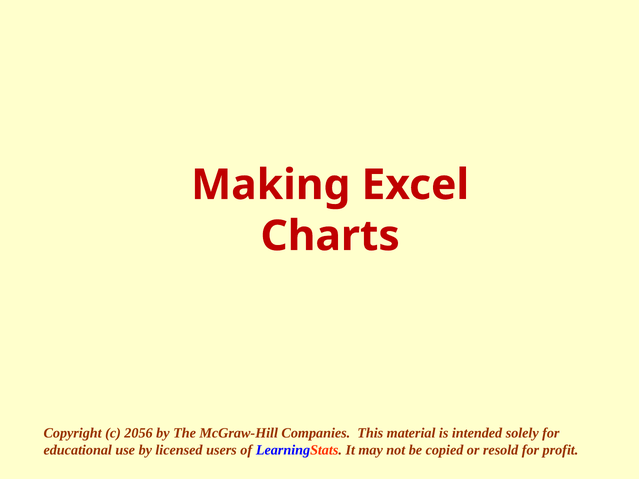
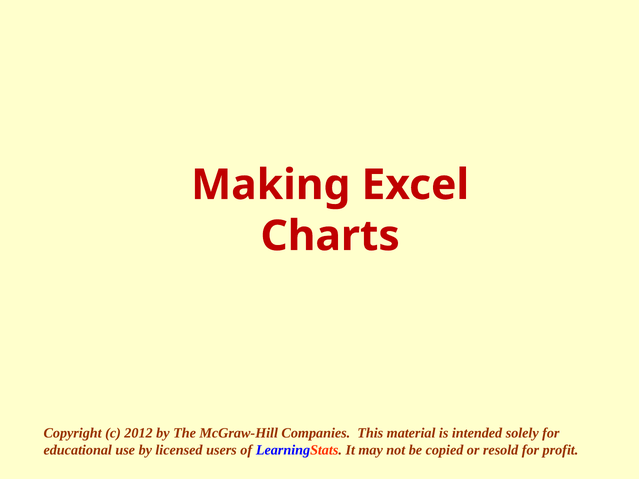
2056: 2056 -> 2012
